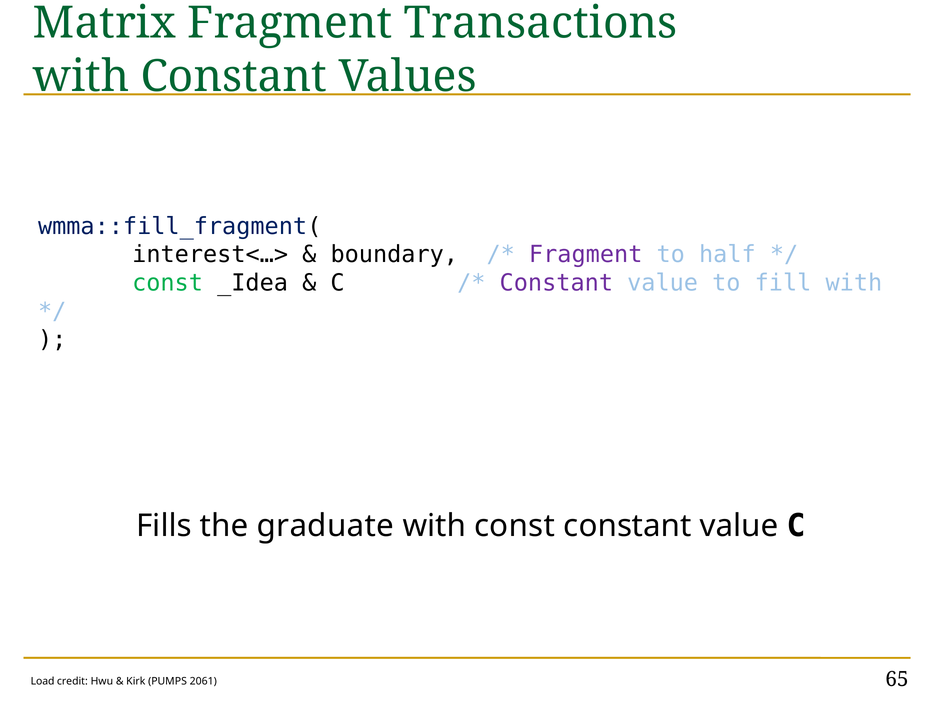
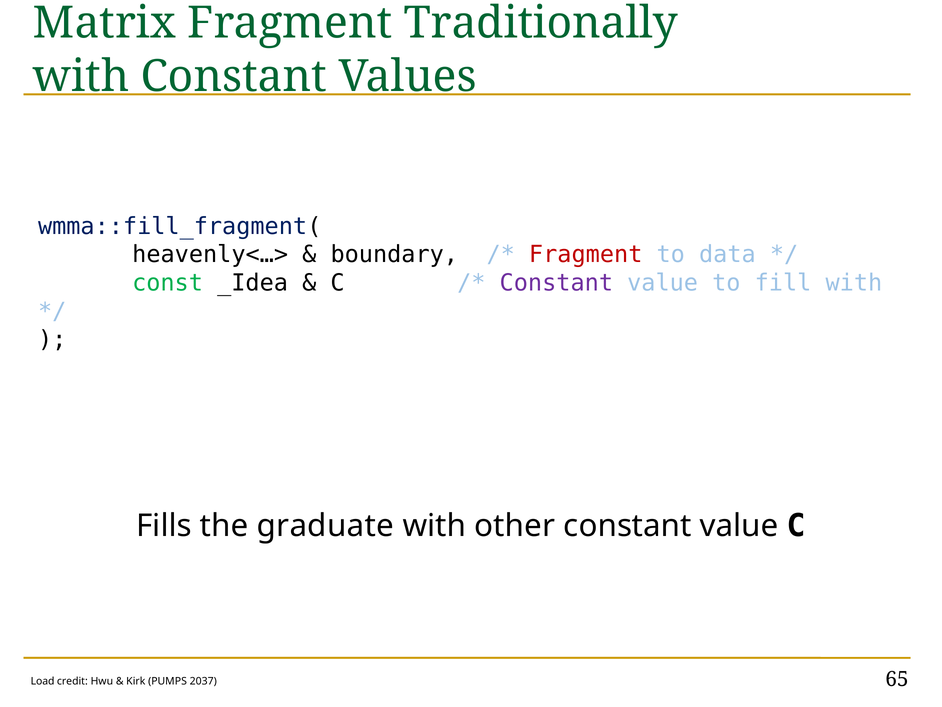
Transactions: Transactions -> Traditionally
interest<…>: interest<…> -> heavenly<…>
Fragment at (586, 255) colour: purple -> red
half: half -> data
with const: const -> other
2061: 2061 -> 2037
